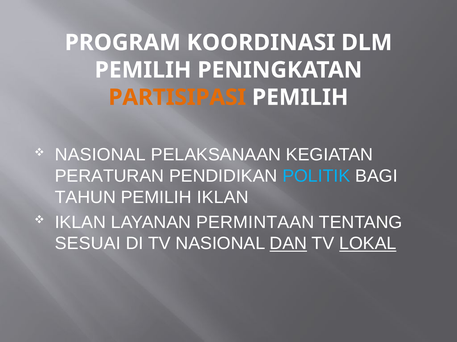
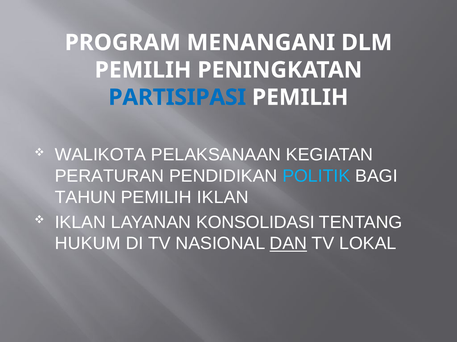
KOORDINASI: KOORDINASI -> MENANGANI
PARTISIPASI colour: orange -> blue
NASIONAL at (100, 155): NASIONAL -> WALIKOTA
PERMINTAAN: PERMINTAAN -> KONSOLIDASI
SESUAI: SESUAI -> HUKUM
LOKAL underline: present -> none
